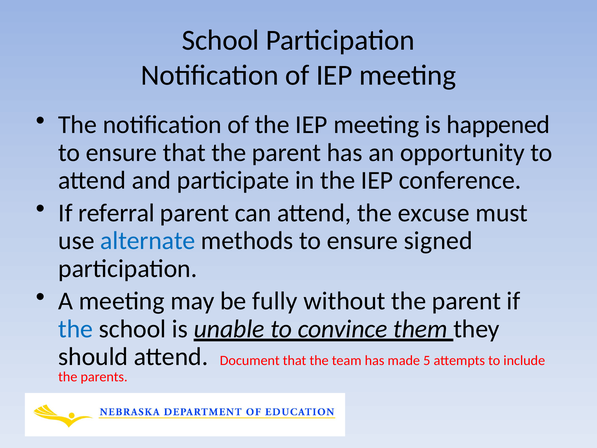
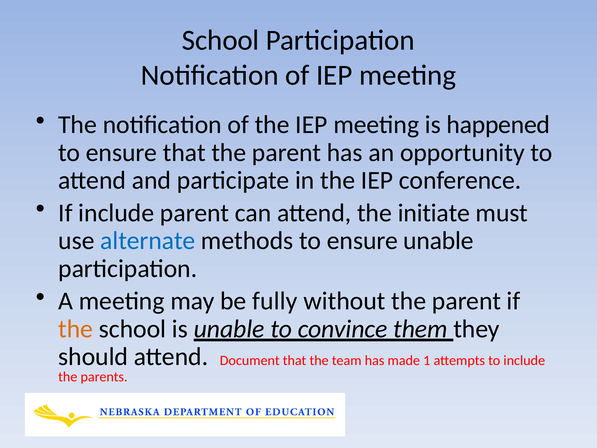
If referral: referral -> include
excuse: excuse -> initiate
ensure signed: signed -> unable
the at (76, 329) colour: blue -> orange
5: 5 -> 1
